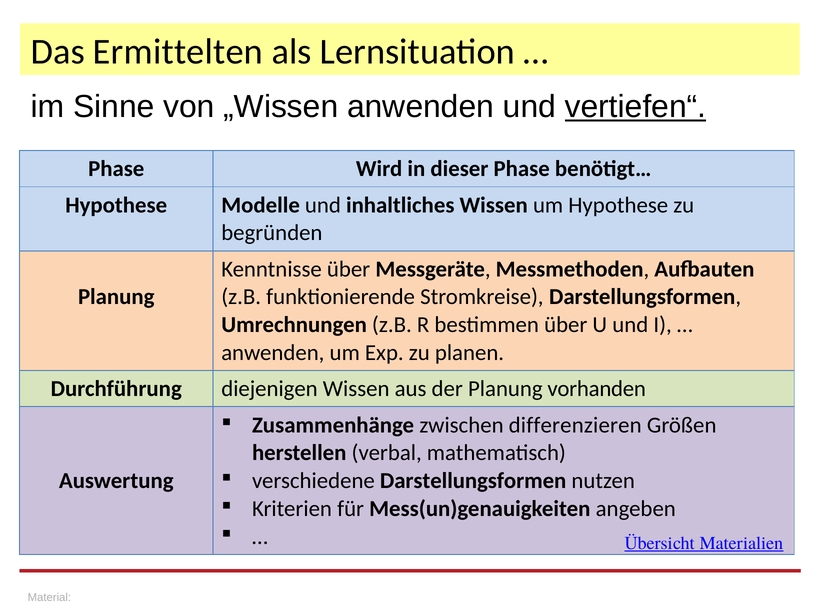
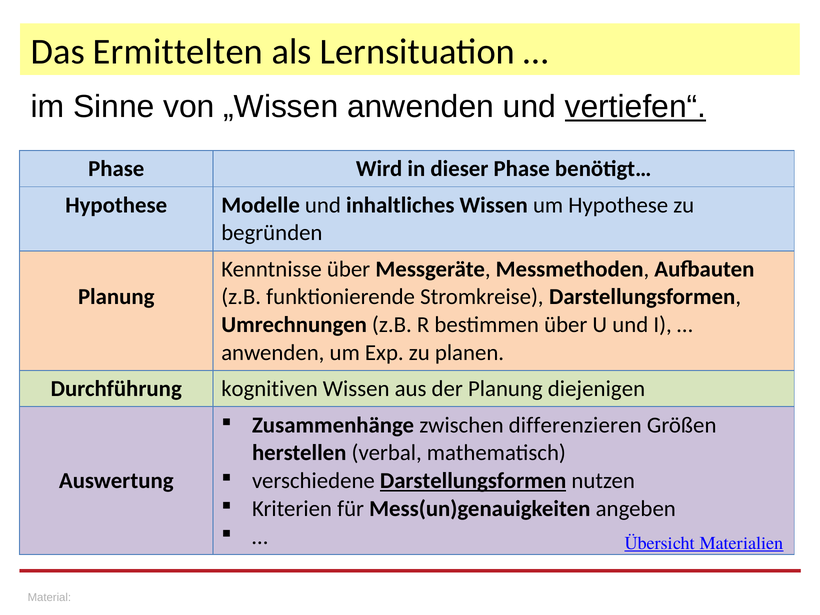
diejenigen: diejenigen -> kognitiven
vorhanden: vorhanden -> diejenigen
Darstellungsformen at (473, 481) underline: none -> present
